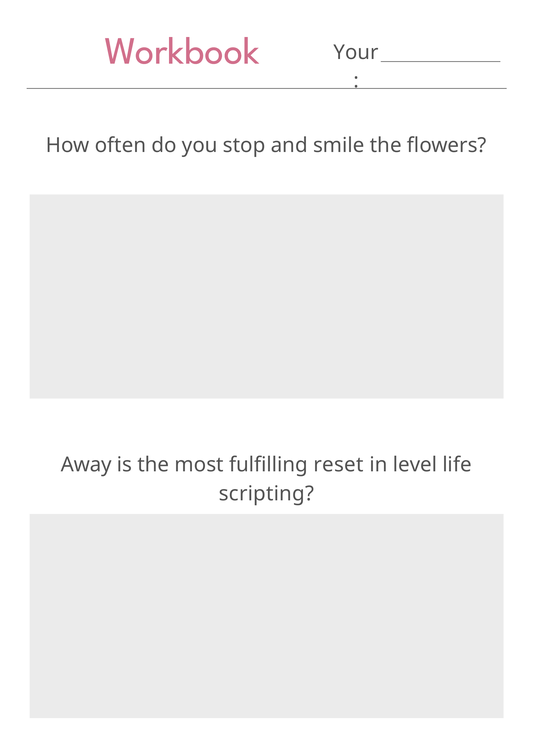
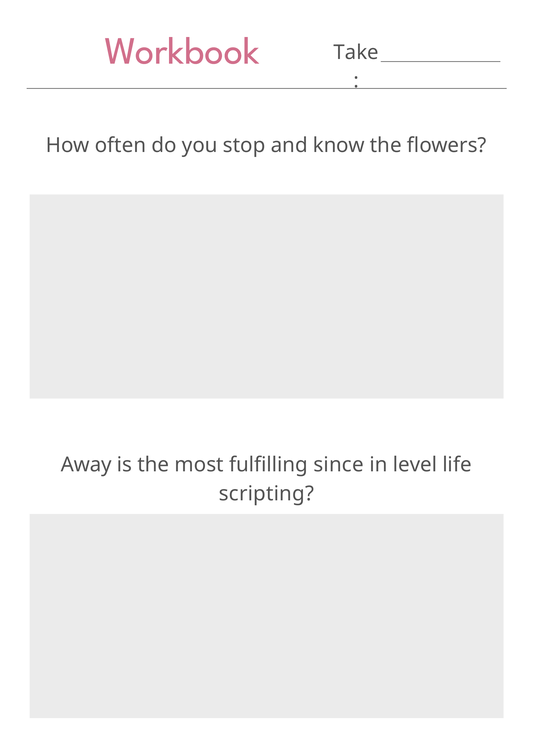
Your: Your -> Take
smile: smile -> know
reset: reset -> since
